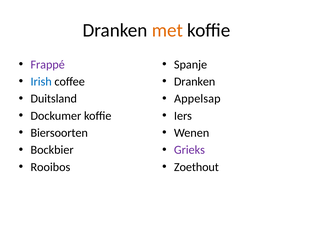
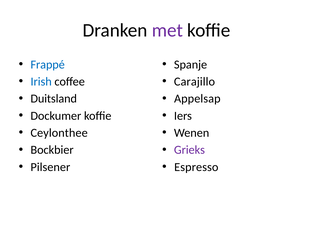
met colour: orange -> purple
Frappé colour: purple -> blue
Dranken at (195, 82): Dranken -> Carajillo
Biersoorten: Biersoorten -> Ceylonthee
Rooibos: Rooibos -> Pilsener
Zoethout: Zoethout -> Espresso
